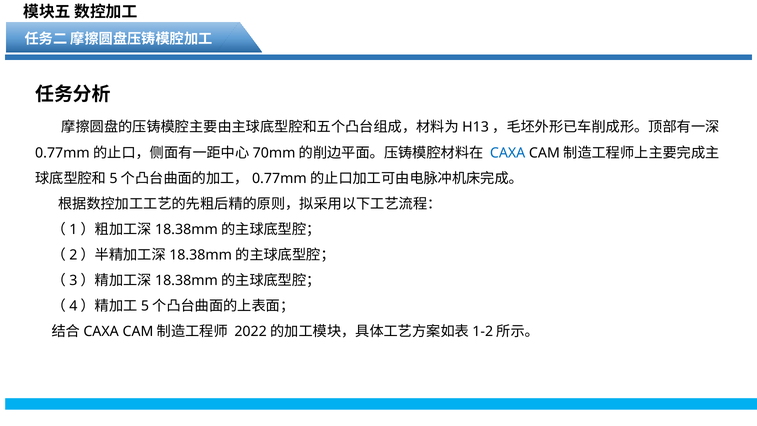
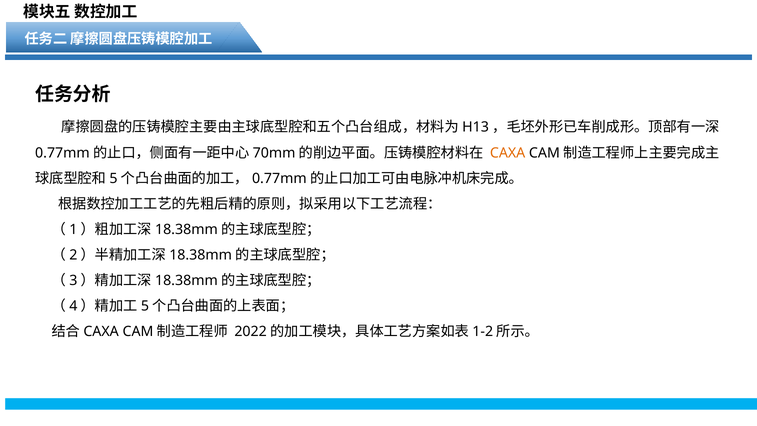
CAXA colour: blue -> orange
